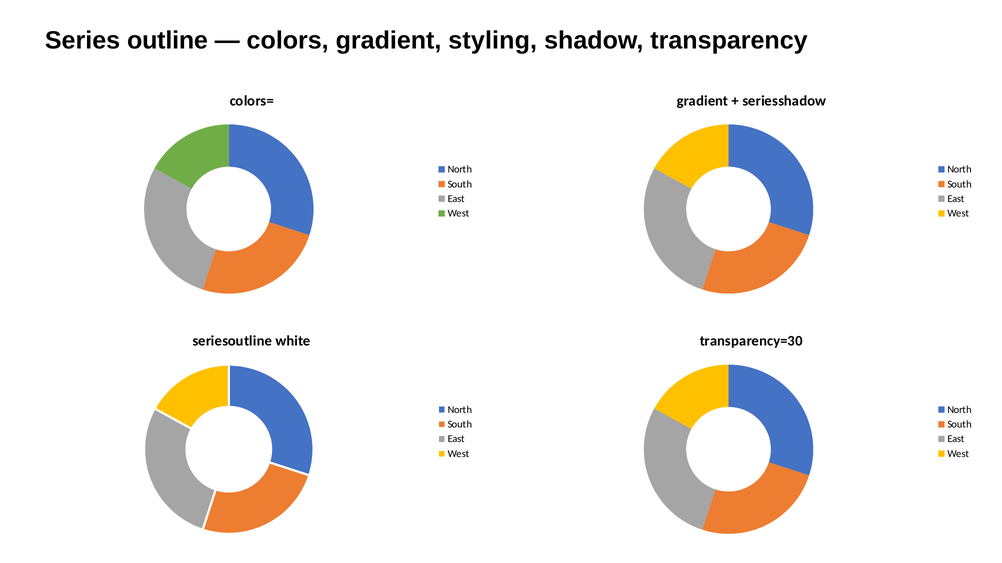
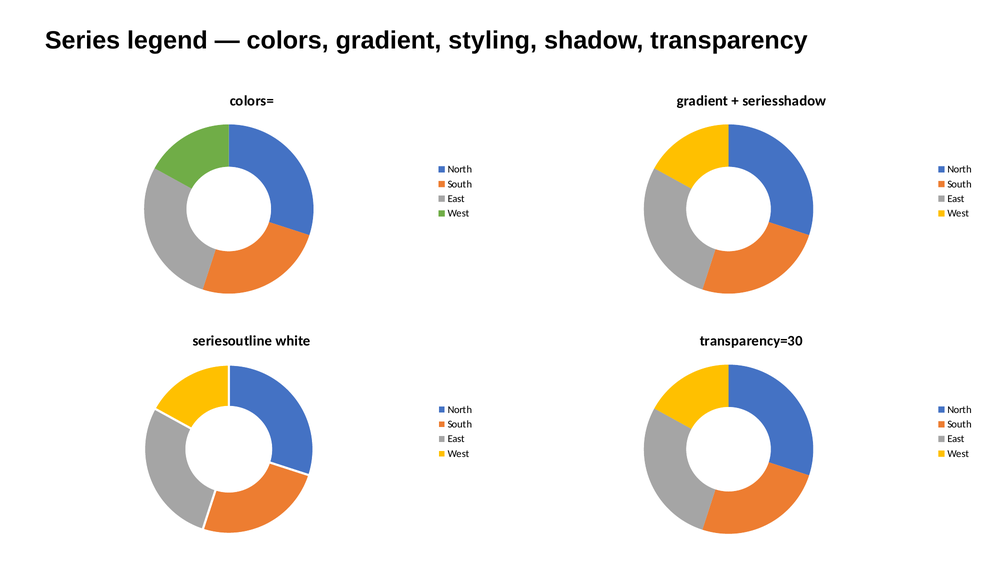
outline: outline -> legend
